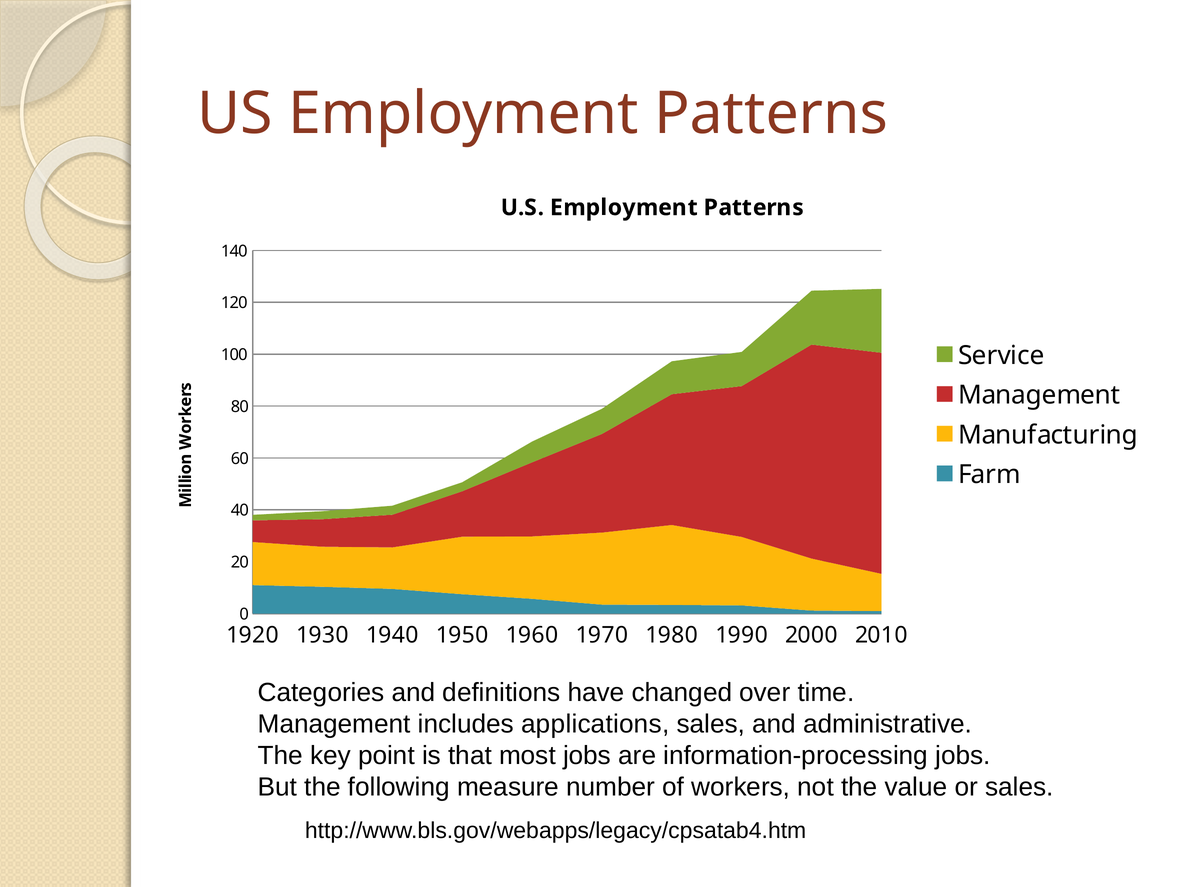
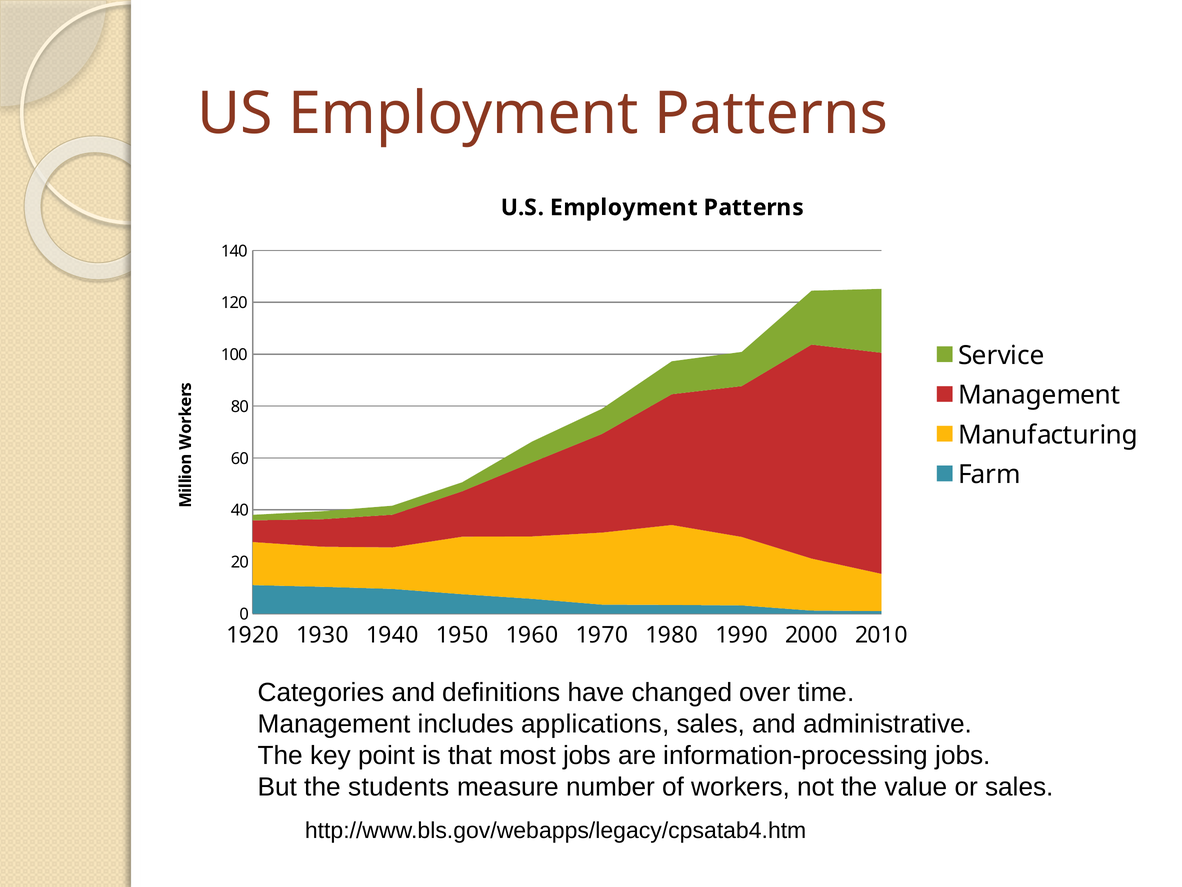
following: following -> students
